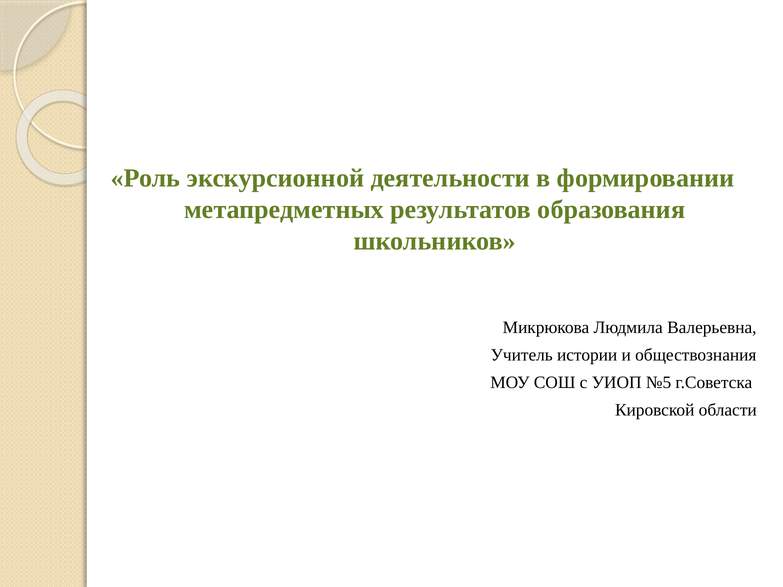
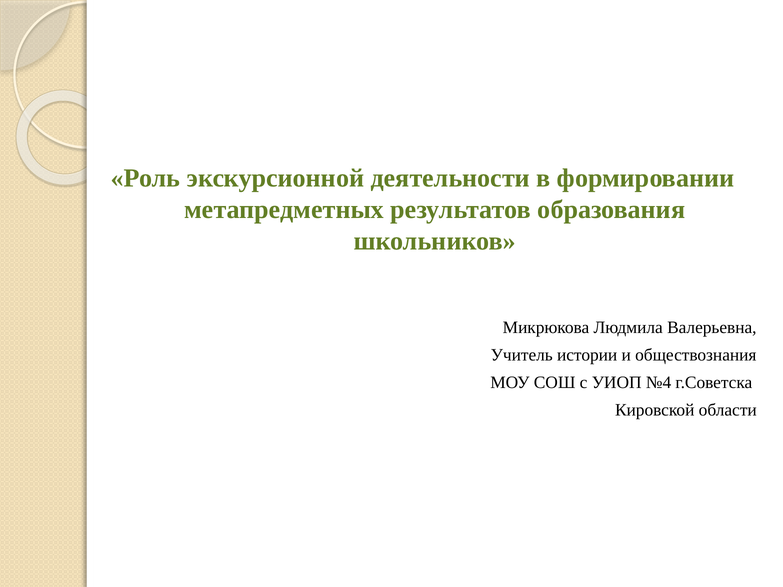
№5: №5 -> №4
